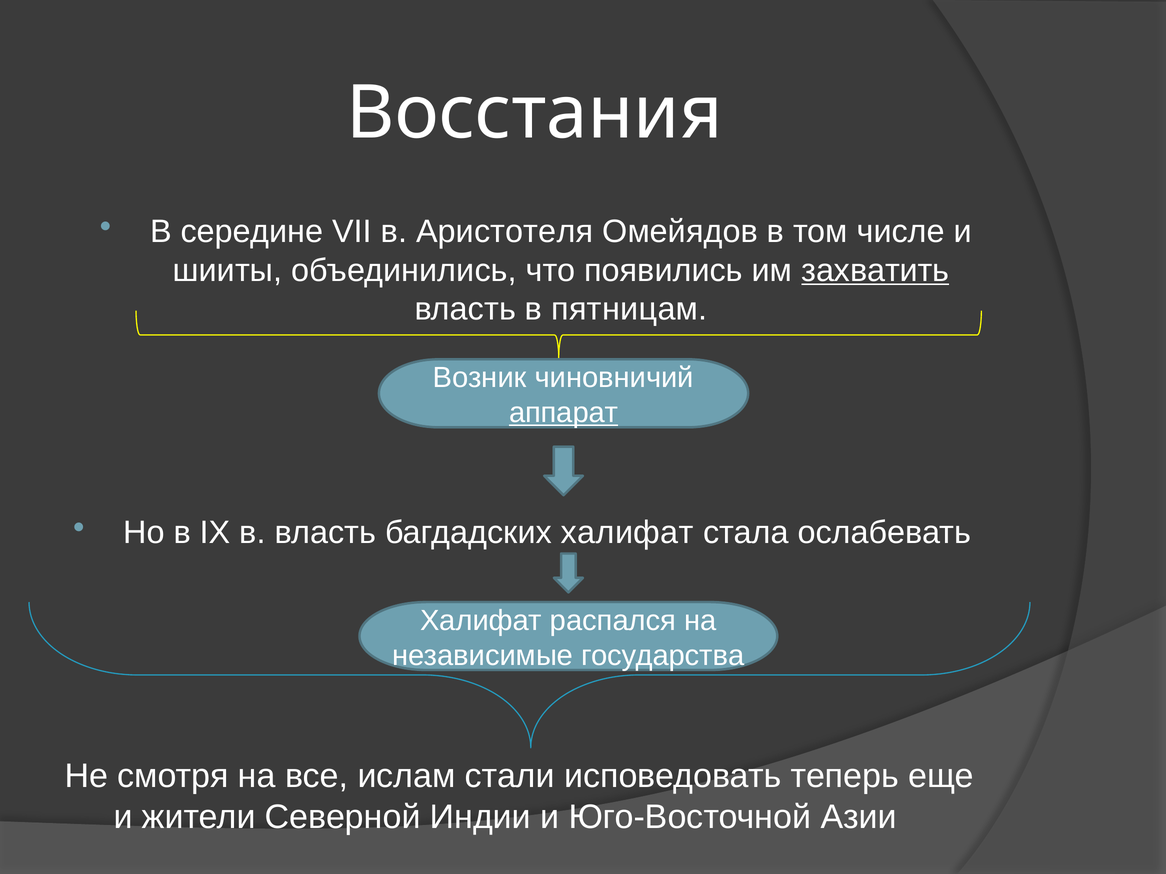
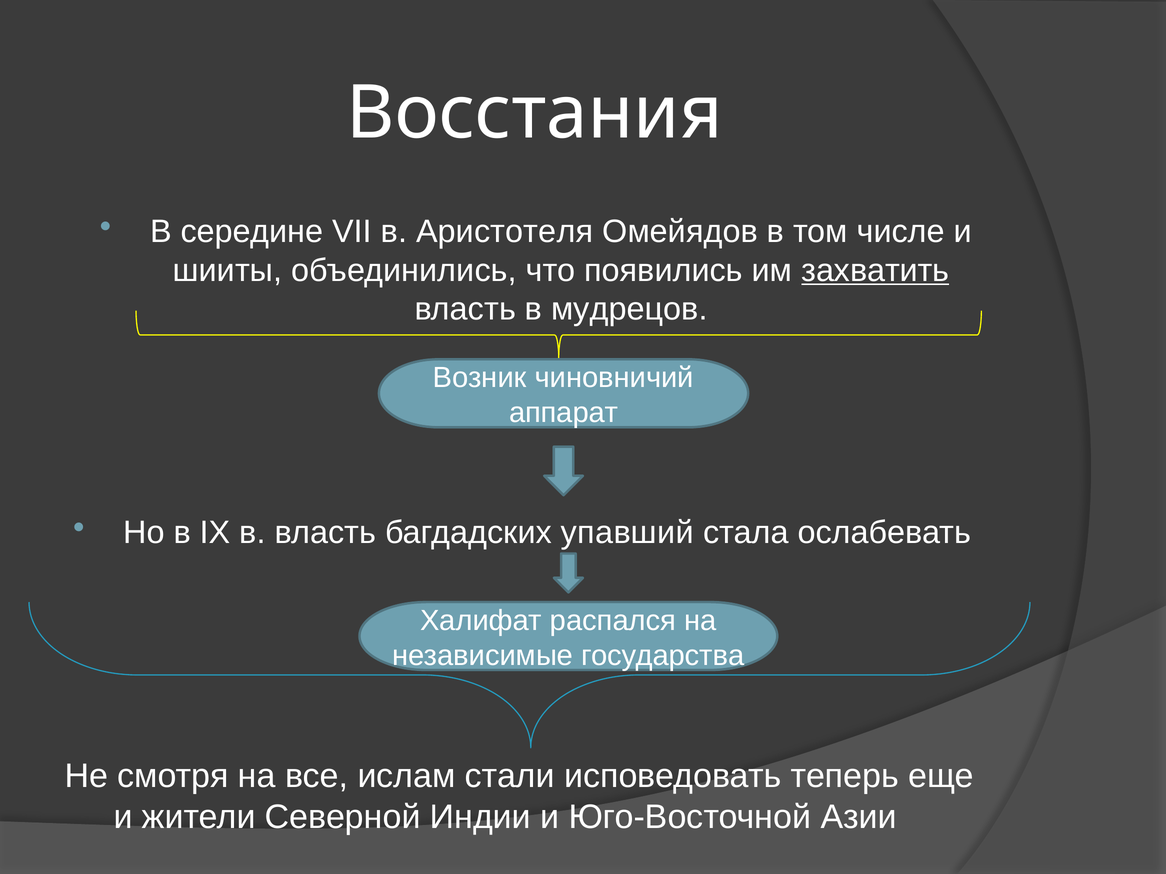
пятницам: пятницам -> мудрецов
аппарат underline: present -> none
багдадских халифат: халифат -> упавший
